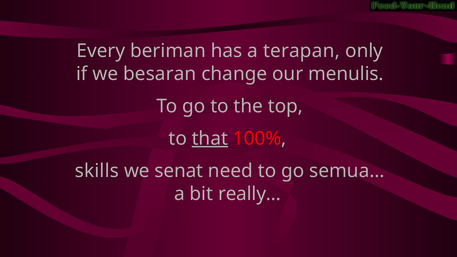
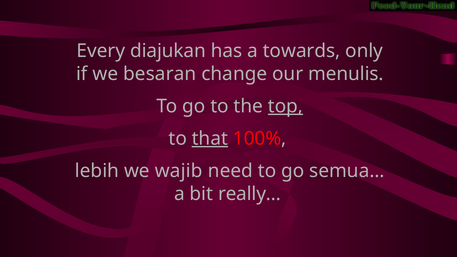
beriman: beriman -> diajukan
terapan: terapan -> towards
top underline: none -> present
skills: skills -> lebih
senat: senat -> wajib
